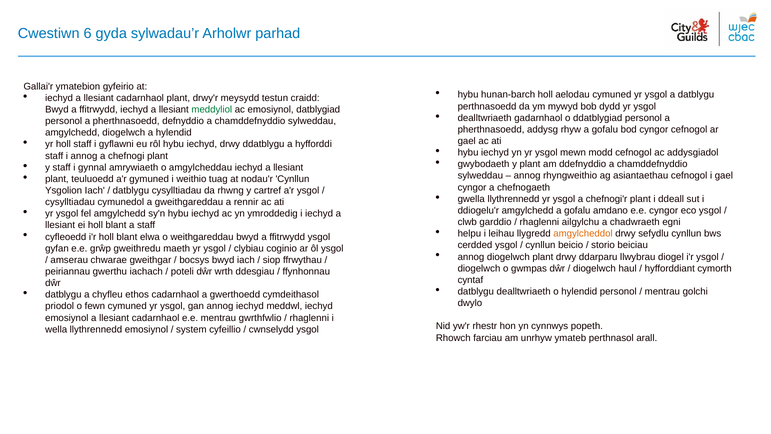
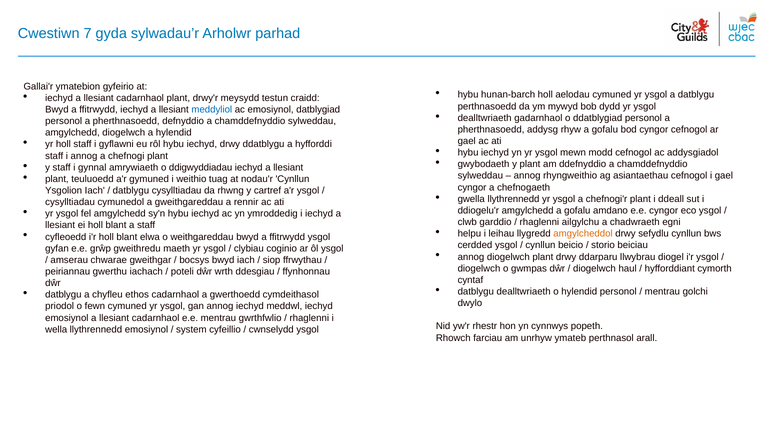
6: 6 -> 7
meddyliol colour: green -> blue
amgylcheddau: amgylcheddau -> ddigwyddiadau
